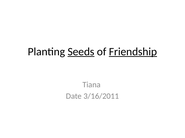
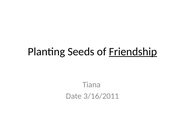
Seeds underline: present -> none
